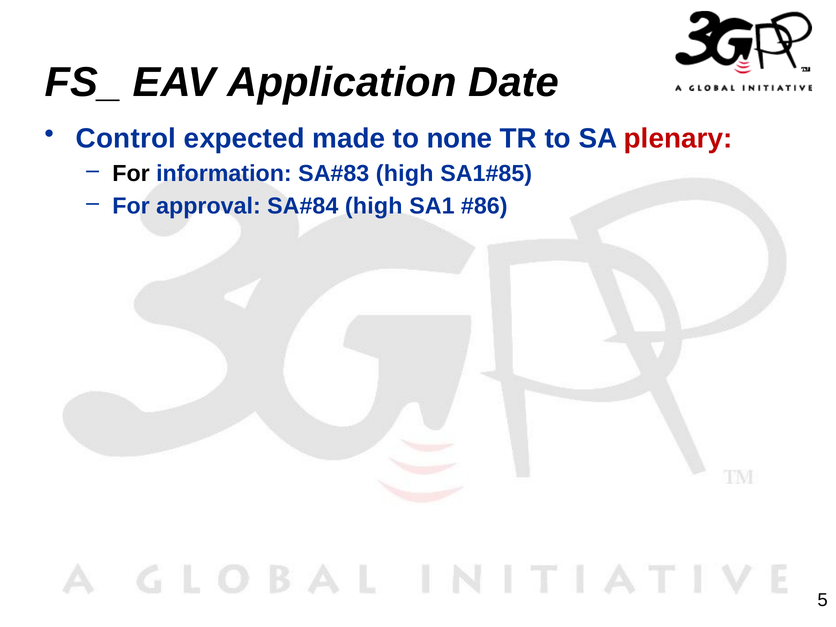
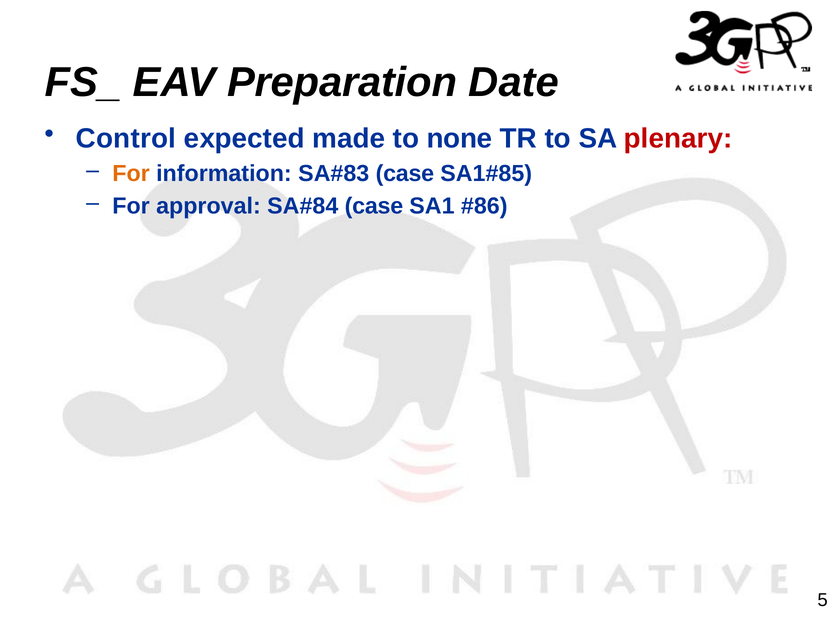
Application: Application -> Preparation
For at (131, 174) colour: black -> orange
high at (405, 174): high -> case
high at (374, 206): high -> case
